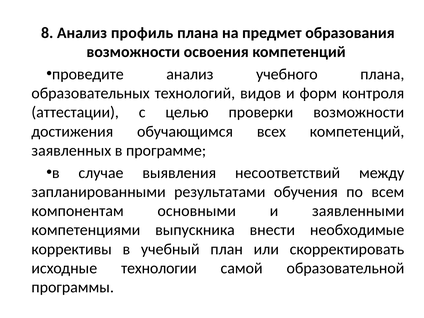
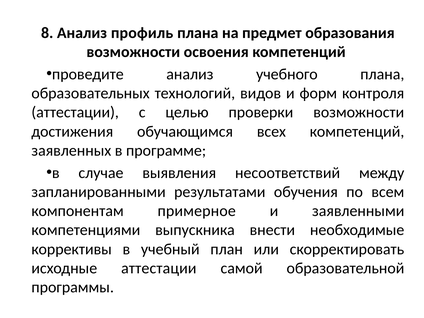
основными: основными -> примерное
исходные технологии: технологии -> аттестации
